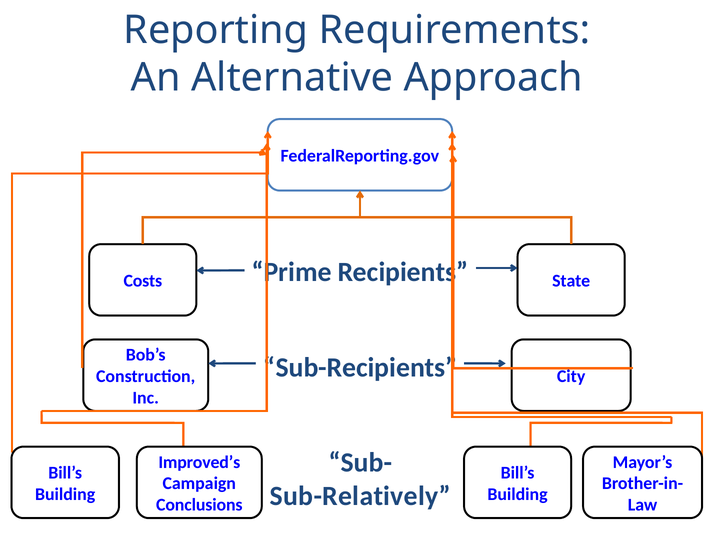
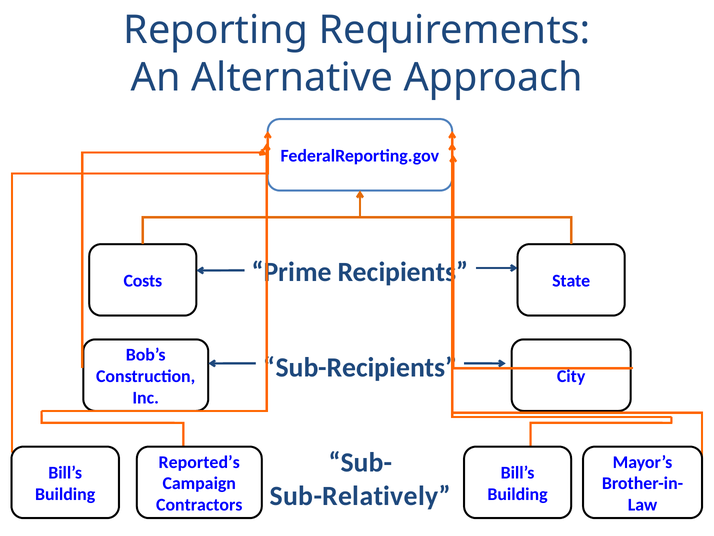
Improved’s: Improved’s -> Reported’s
Conclusions: Conclusions -> Contractors
